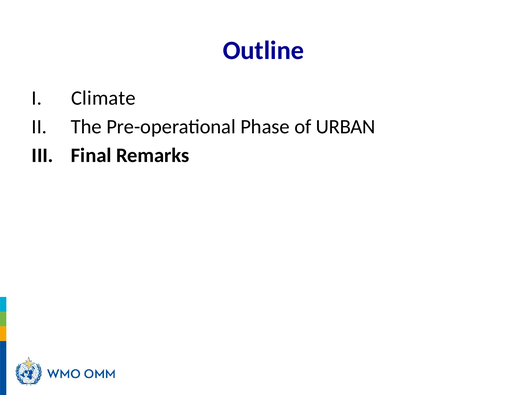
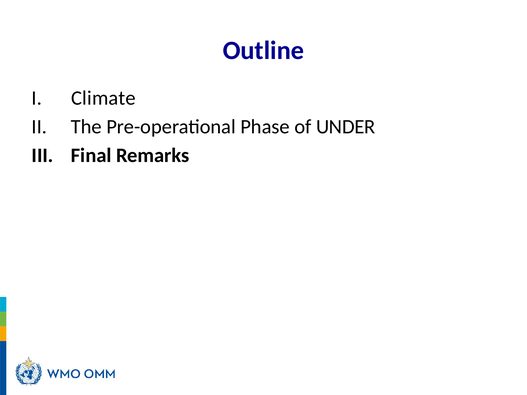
URBAN: URBAN -> UNDER
